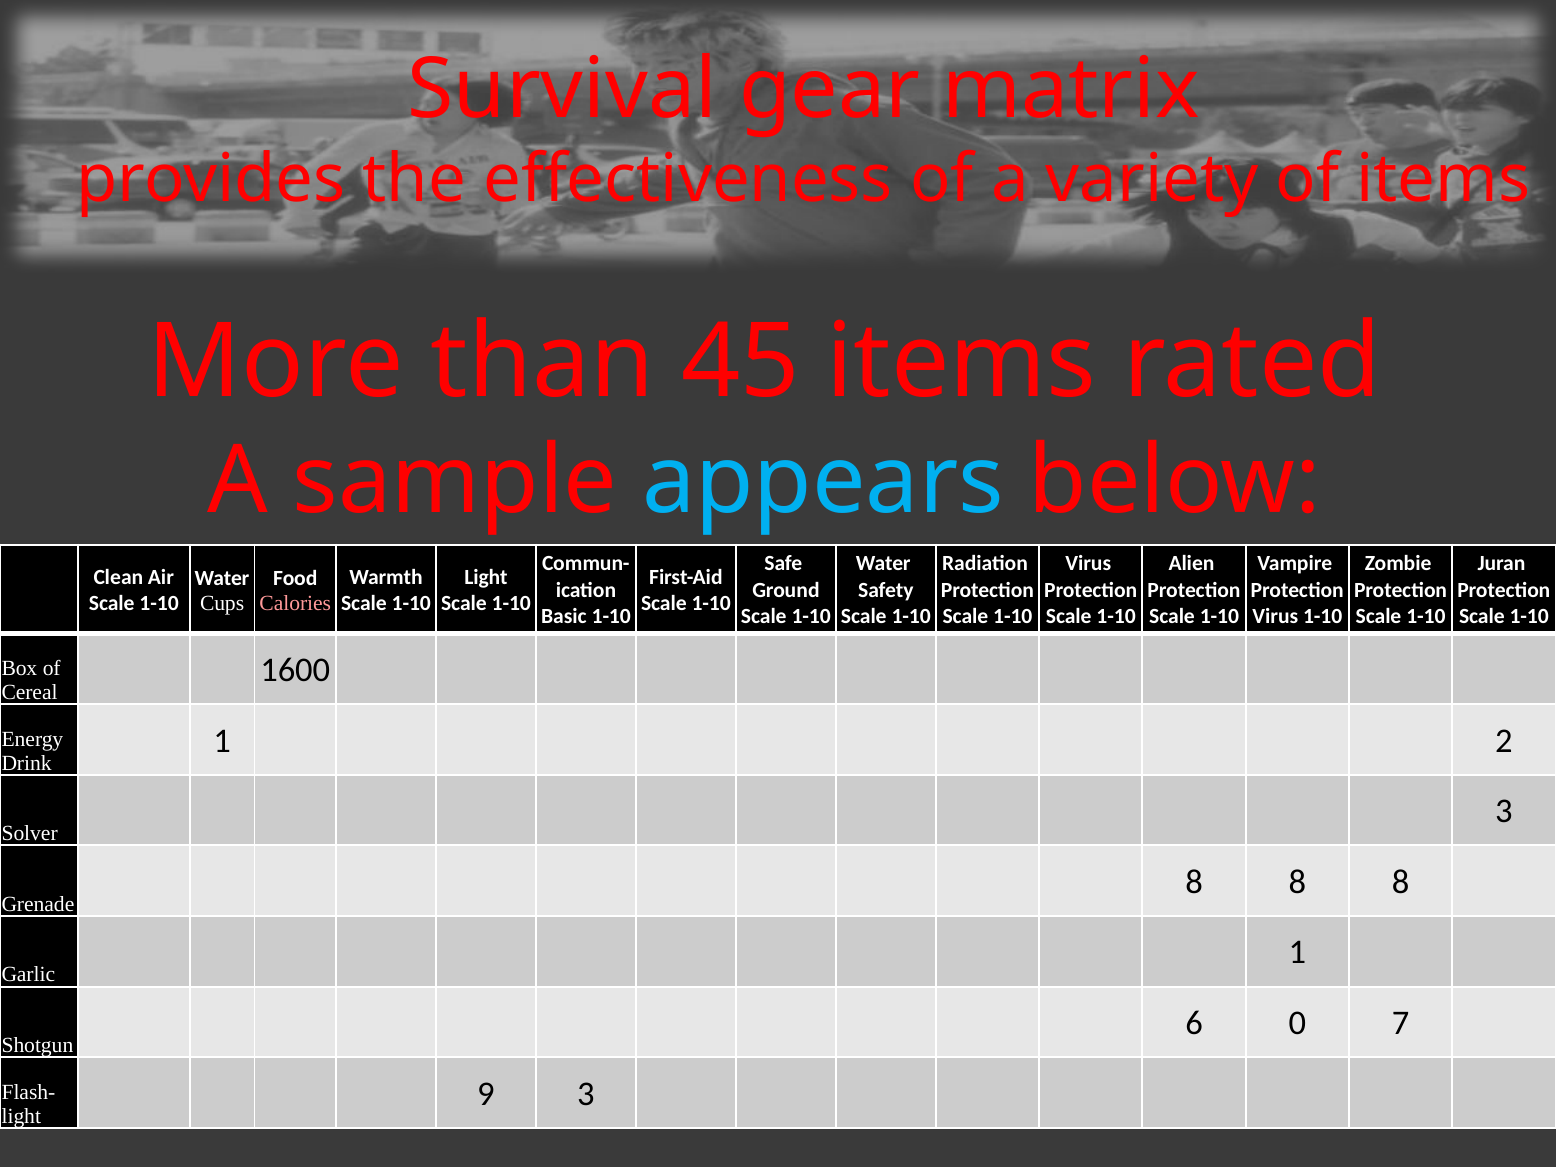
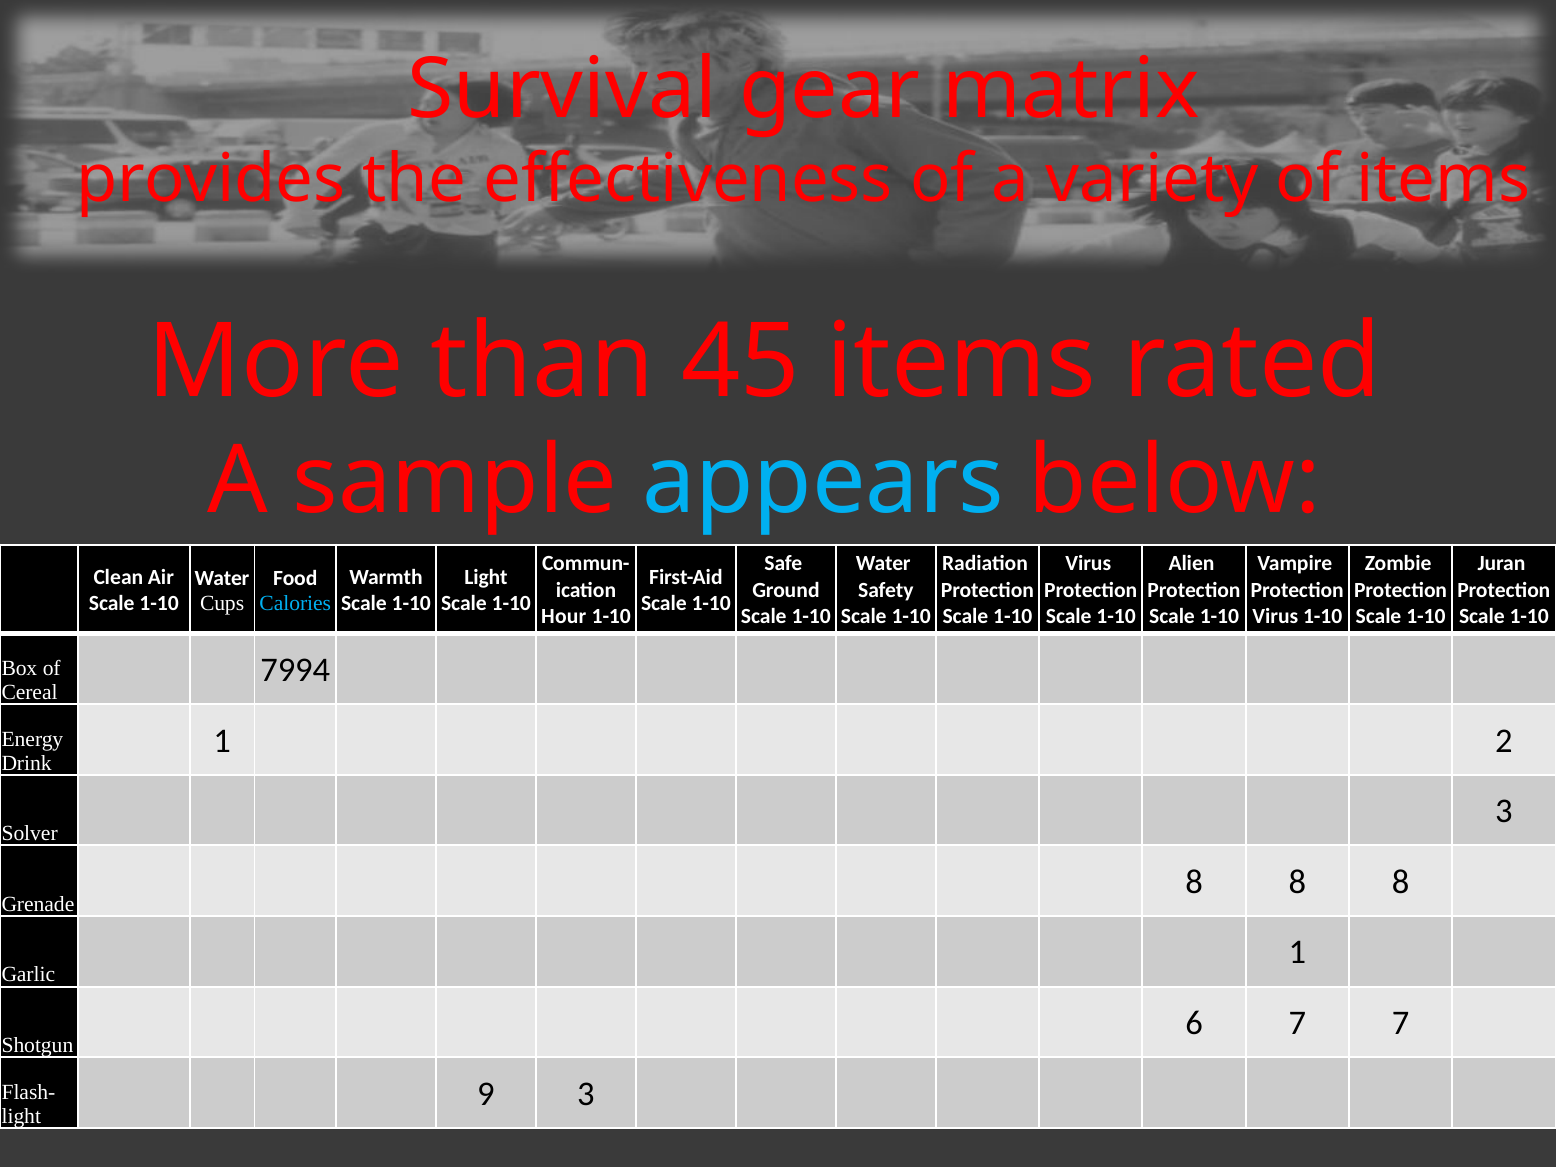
Calories colour: pink -> light blue
Basic: Basic -> Hour
1600: 1600 -> 7994
6 0: 0 -> 7
